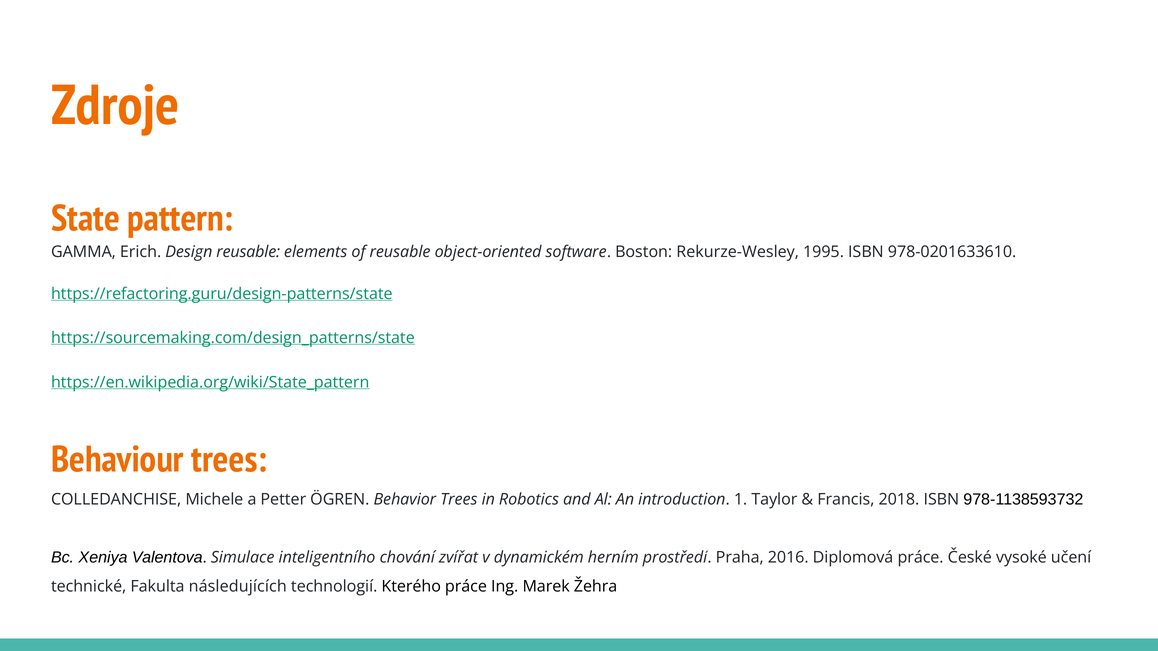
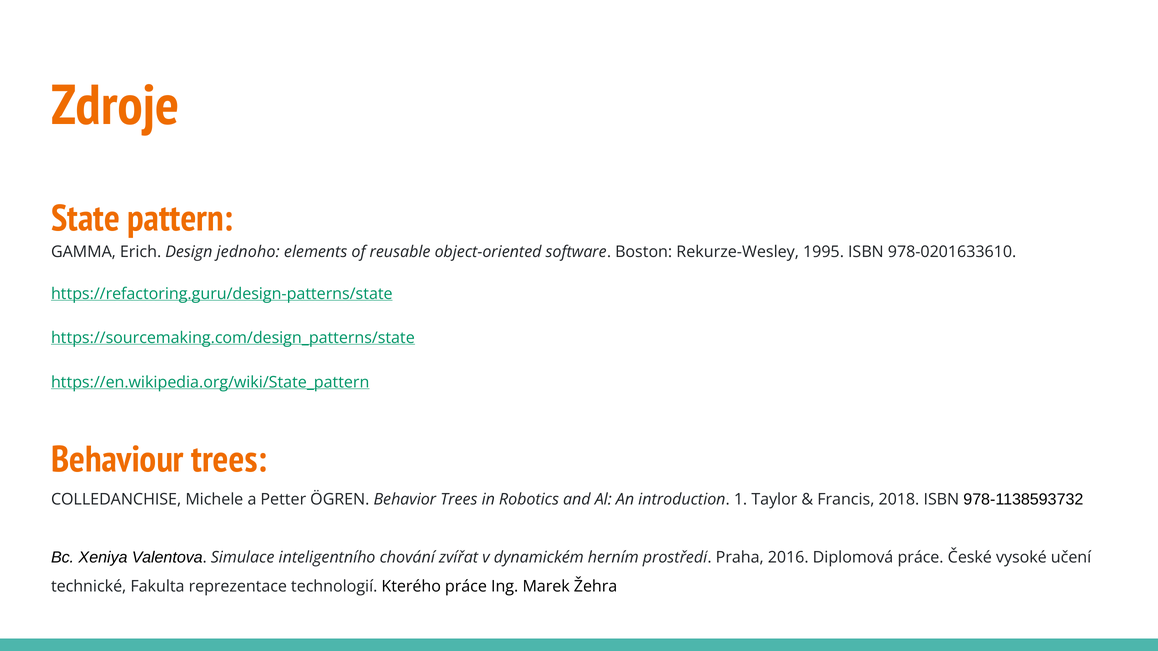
Design reusable: reusable -> jednoho
následujících: následujících -> reprezentace
